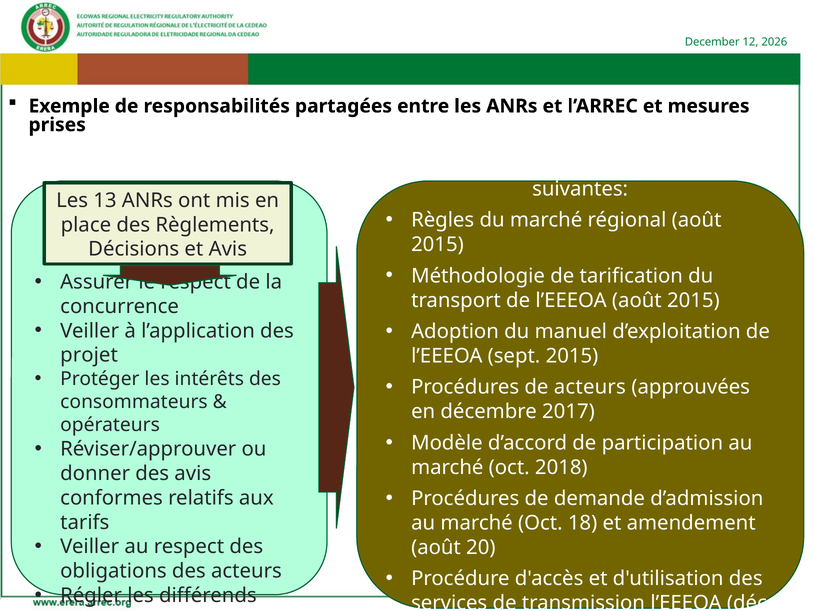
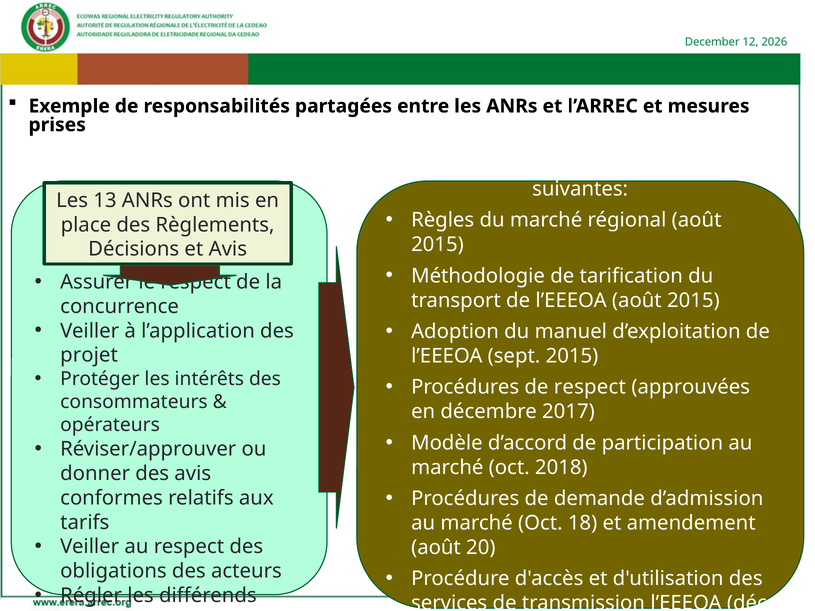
de acteurs: acteurs -> respect
